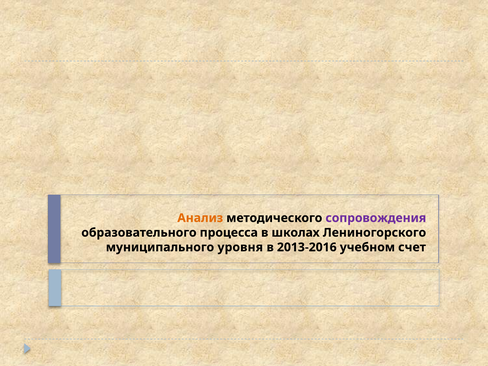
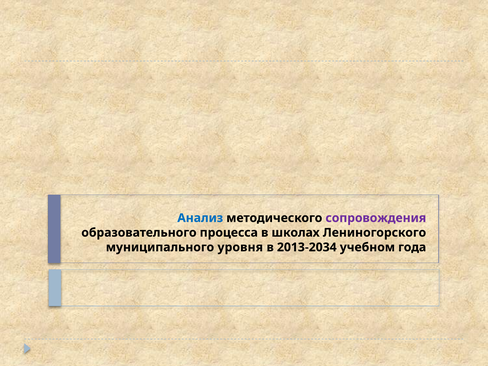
Анализ colour: orange -> blue
2013-2016: 2013-2016 -> 2013-2034
счет: счет -> года
